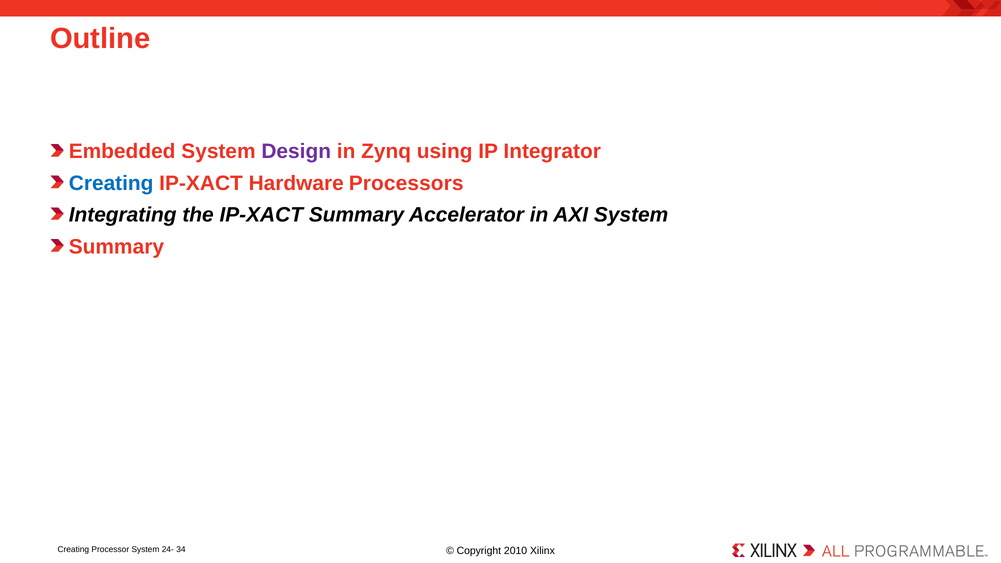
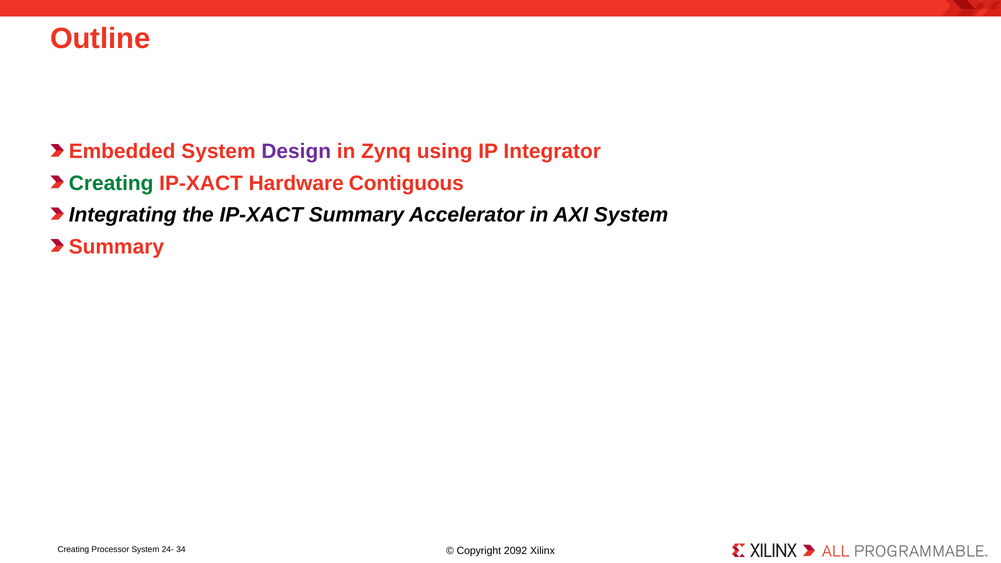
Creating at (111, 183) colour: blue -> green
Processors: Processors -> Contiguous
2010: 2010 -> 2092
